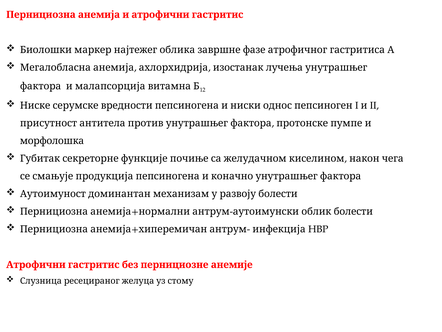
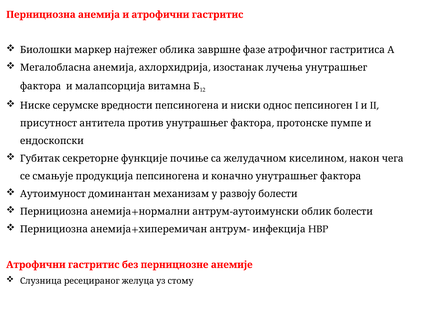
морфолошка: морфолошка -> ендоскопски
